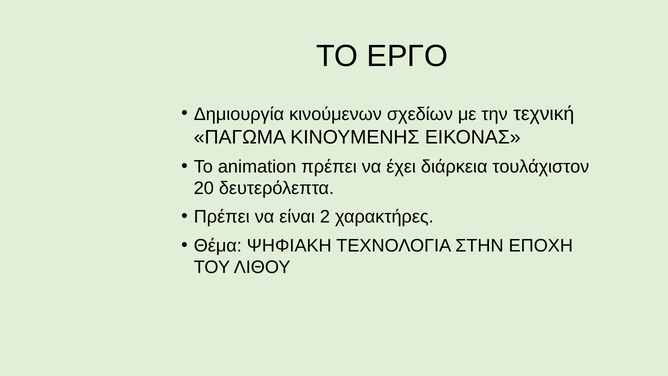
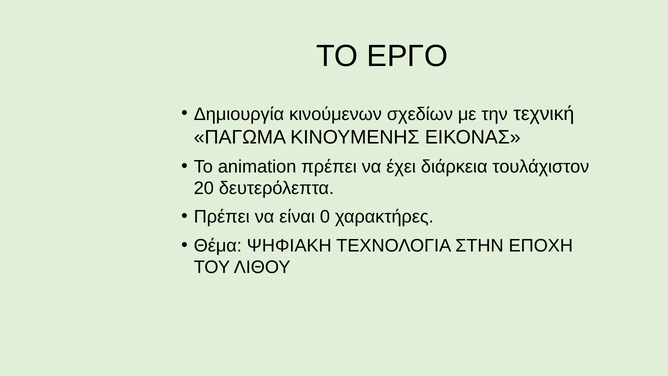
2: 2 -> 0
